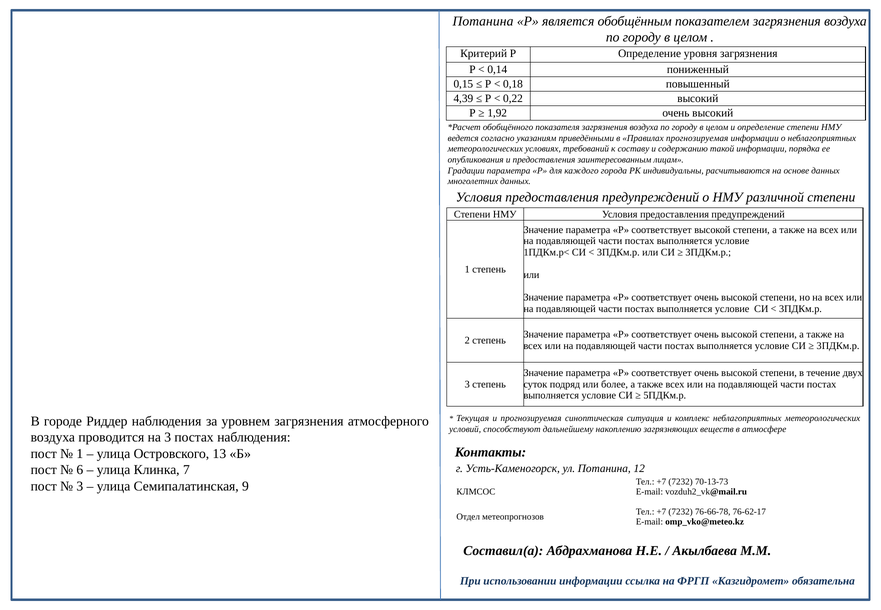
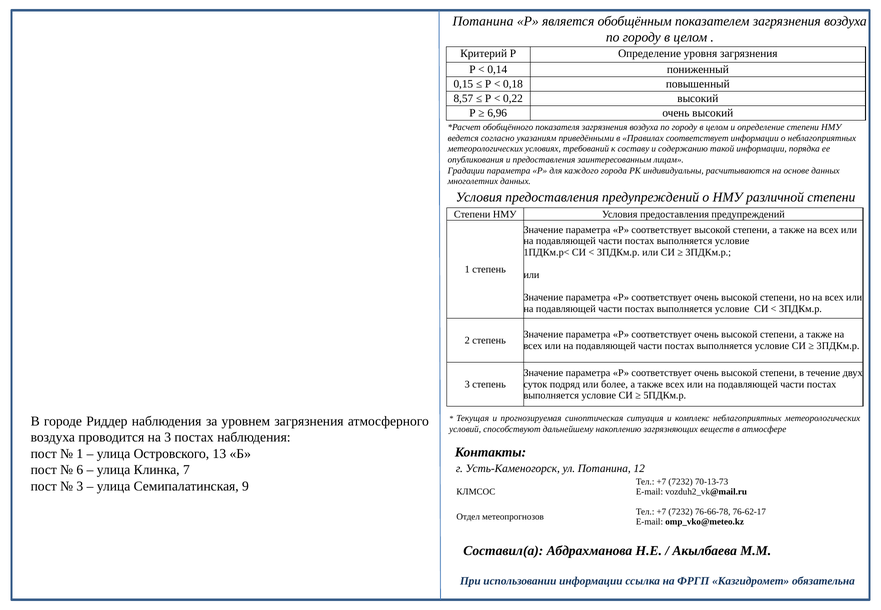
4,39: 4,39 -> 8,57
1,92: 1,92 -> 6,96
Правилах прогнозируемая: прогнозируемая -> соответствует
